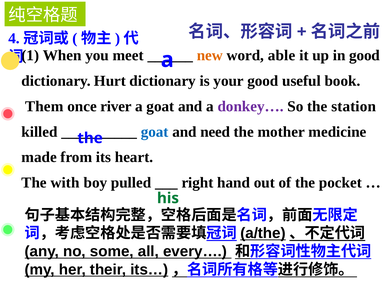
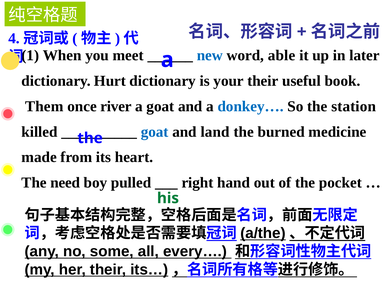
new colour: orange -> blue
in good: good -> later
your good: good -> their
donkey… colour: purple -> blue
need: need -> land
mother: mother -> burned
with: with -> need
